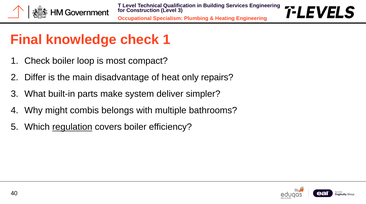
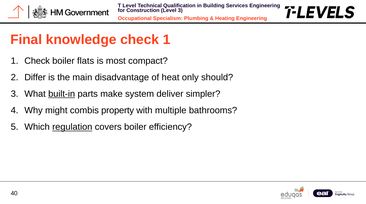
loop: loop -> flats
repairs: repairs -> should
built-in underline: none -> present
belongs: belongs -> property
